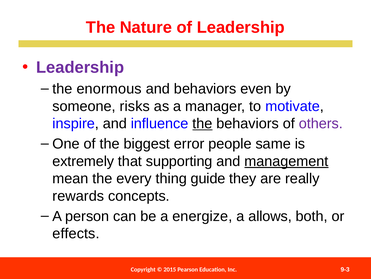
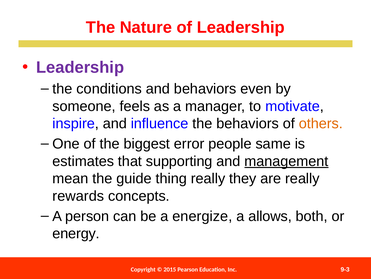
enormous: enormous -> conditions
risks: risks -> feels
the at (202, 123) underline: present -> none
others colour: purple -> orange
extremely: extremely -> estimates
every: every -> guide
thing guide: guide -> really
effects: effects -> energy
